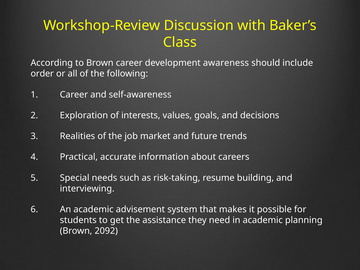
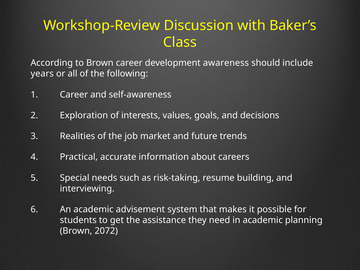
order: order -> years
2092: 2092 -> 2072
